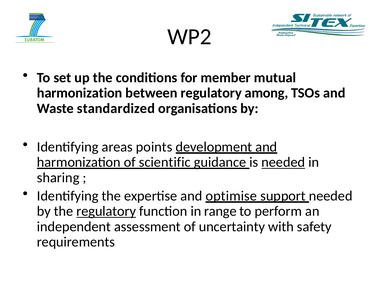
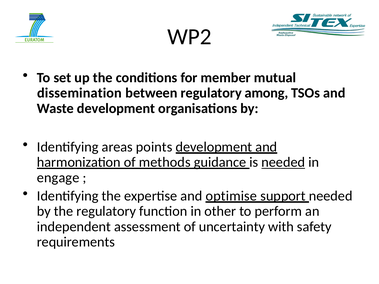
harmonization at (80, 93): harmonization -> dissemination
Waste standardized: standardized -> development
scientific: scientific -> methods
sharing: sharing -> engage
regulatory at (106, 211) underline: present -> none
range: range -> other
